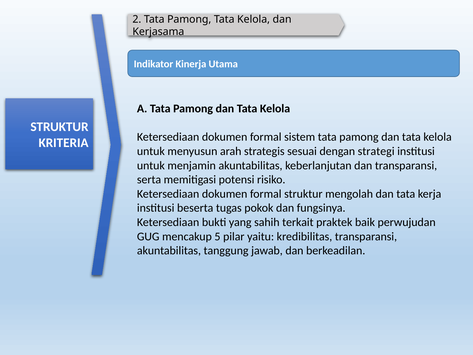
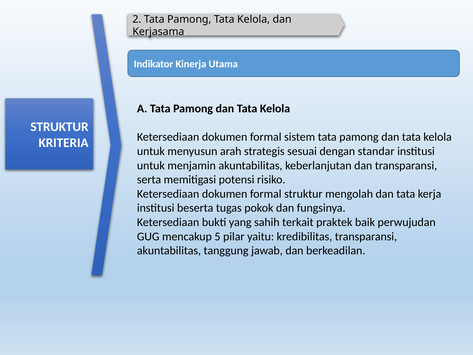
strategi: strategi -> standar
